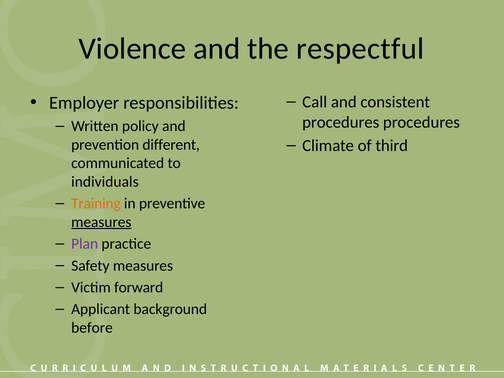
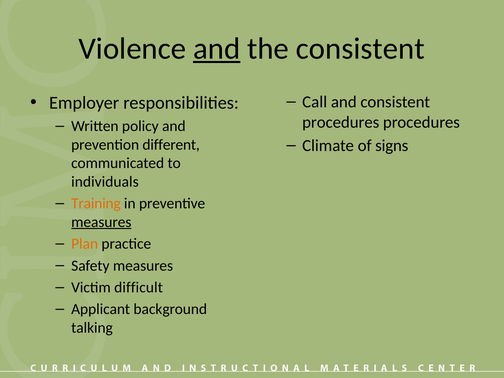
and at (217, 49) underline: none -> present
the respectful: respectful -> consistent
third: third -> signs
Plan colour: purple -> orange
forward: forward -> difficult
before: before -> talking
